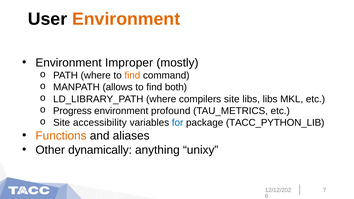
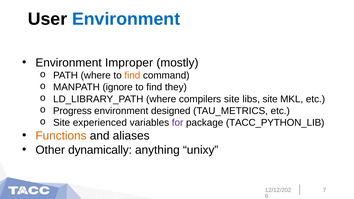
Environment at (126, 19) colour: orange -> blue
allows: allows -> ignore
both: both -> they
libs libs: libs -> site
profound: profound -> designed
accessibility: accessibility -> experienced
for colour: blue -> purple
